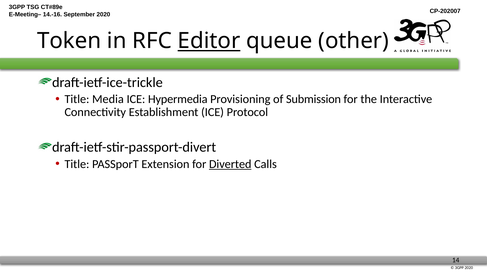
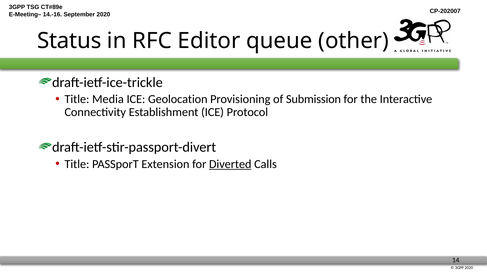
Token: Token -> Status
Editor underline: present -> none
Hypermedia: Hypermedia -> Geolocation
